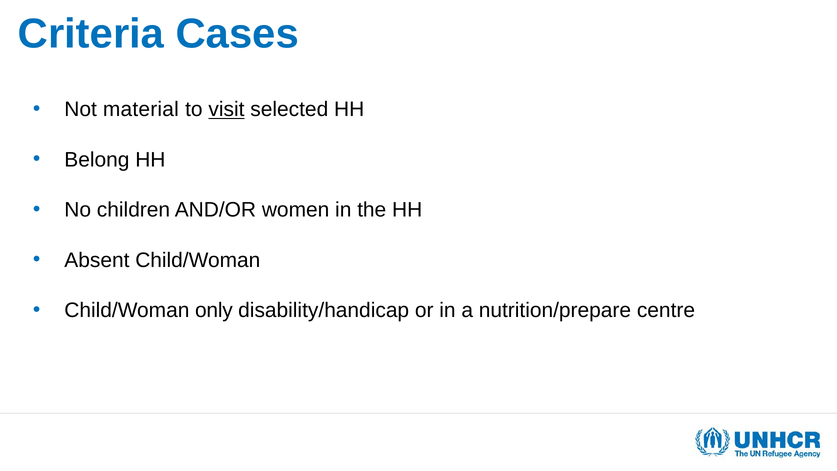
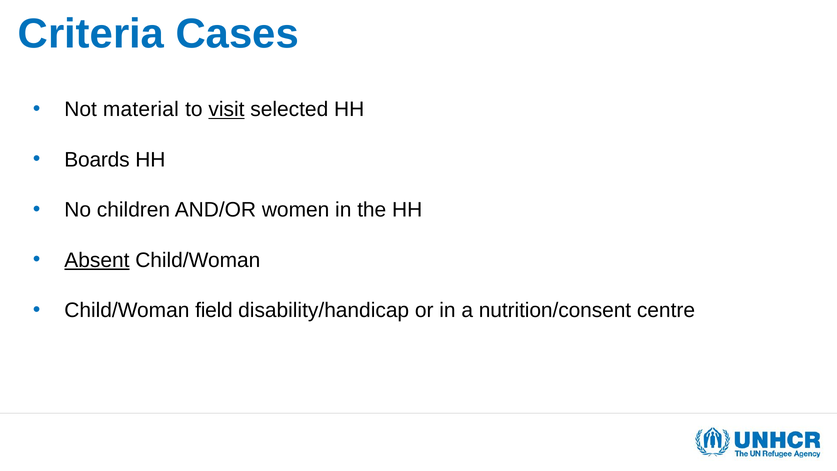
Belong: Belong -> Boards
Absent underline: none -> present
only: only -> field
nutrition/prepare: nutrition/prepare -> nutrition/consent
